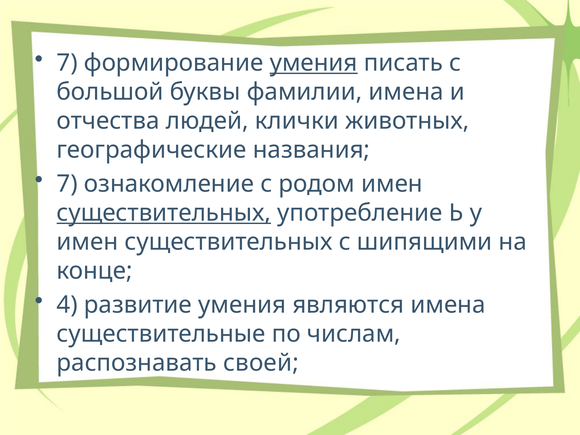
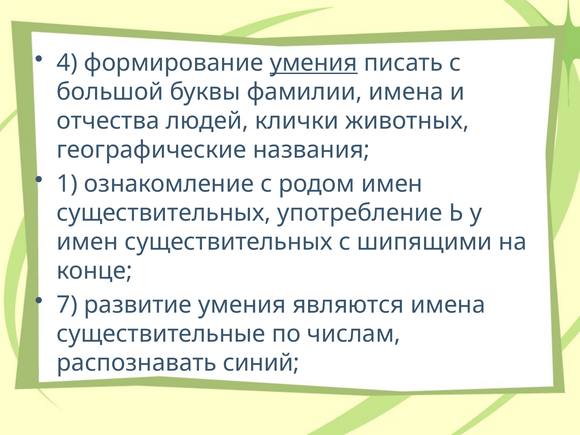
7 at (67, 63): 7 -> 4
7 at (67, 184): 7 -> 1
существительных at (164, 213) underline: present -> none
4: 4 -> 7
своей: своей -> синий
